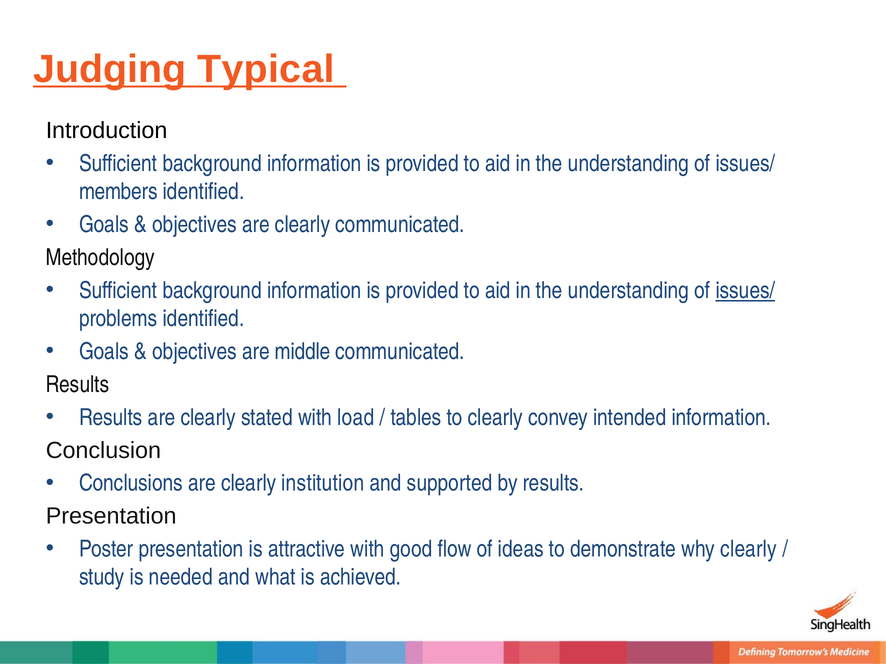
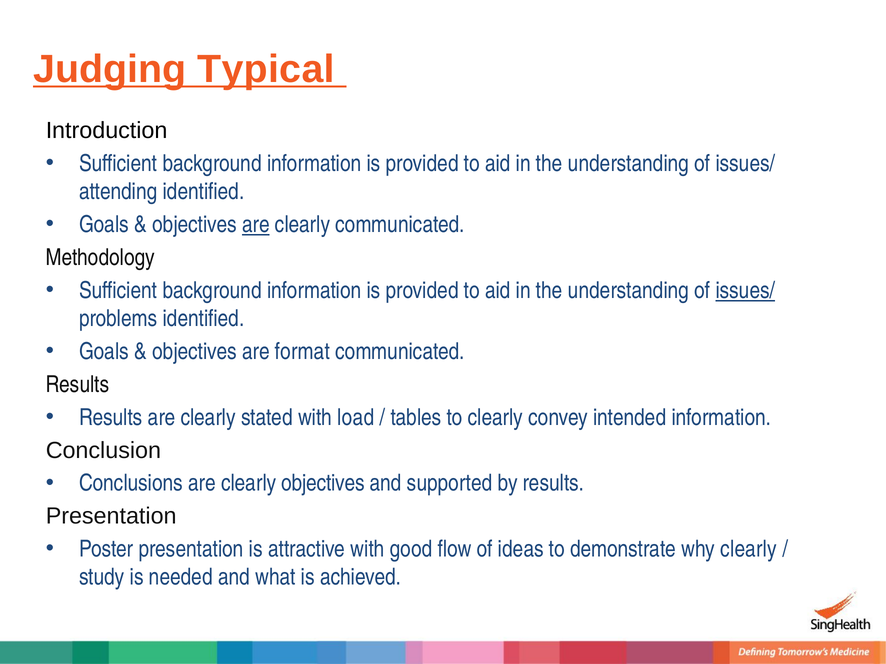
members: members -> attending
are at (256, 225) underline: none -> present
middle: middle -> format
clearly institution: institution -> objectives
